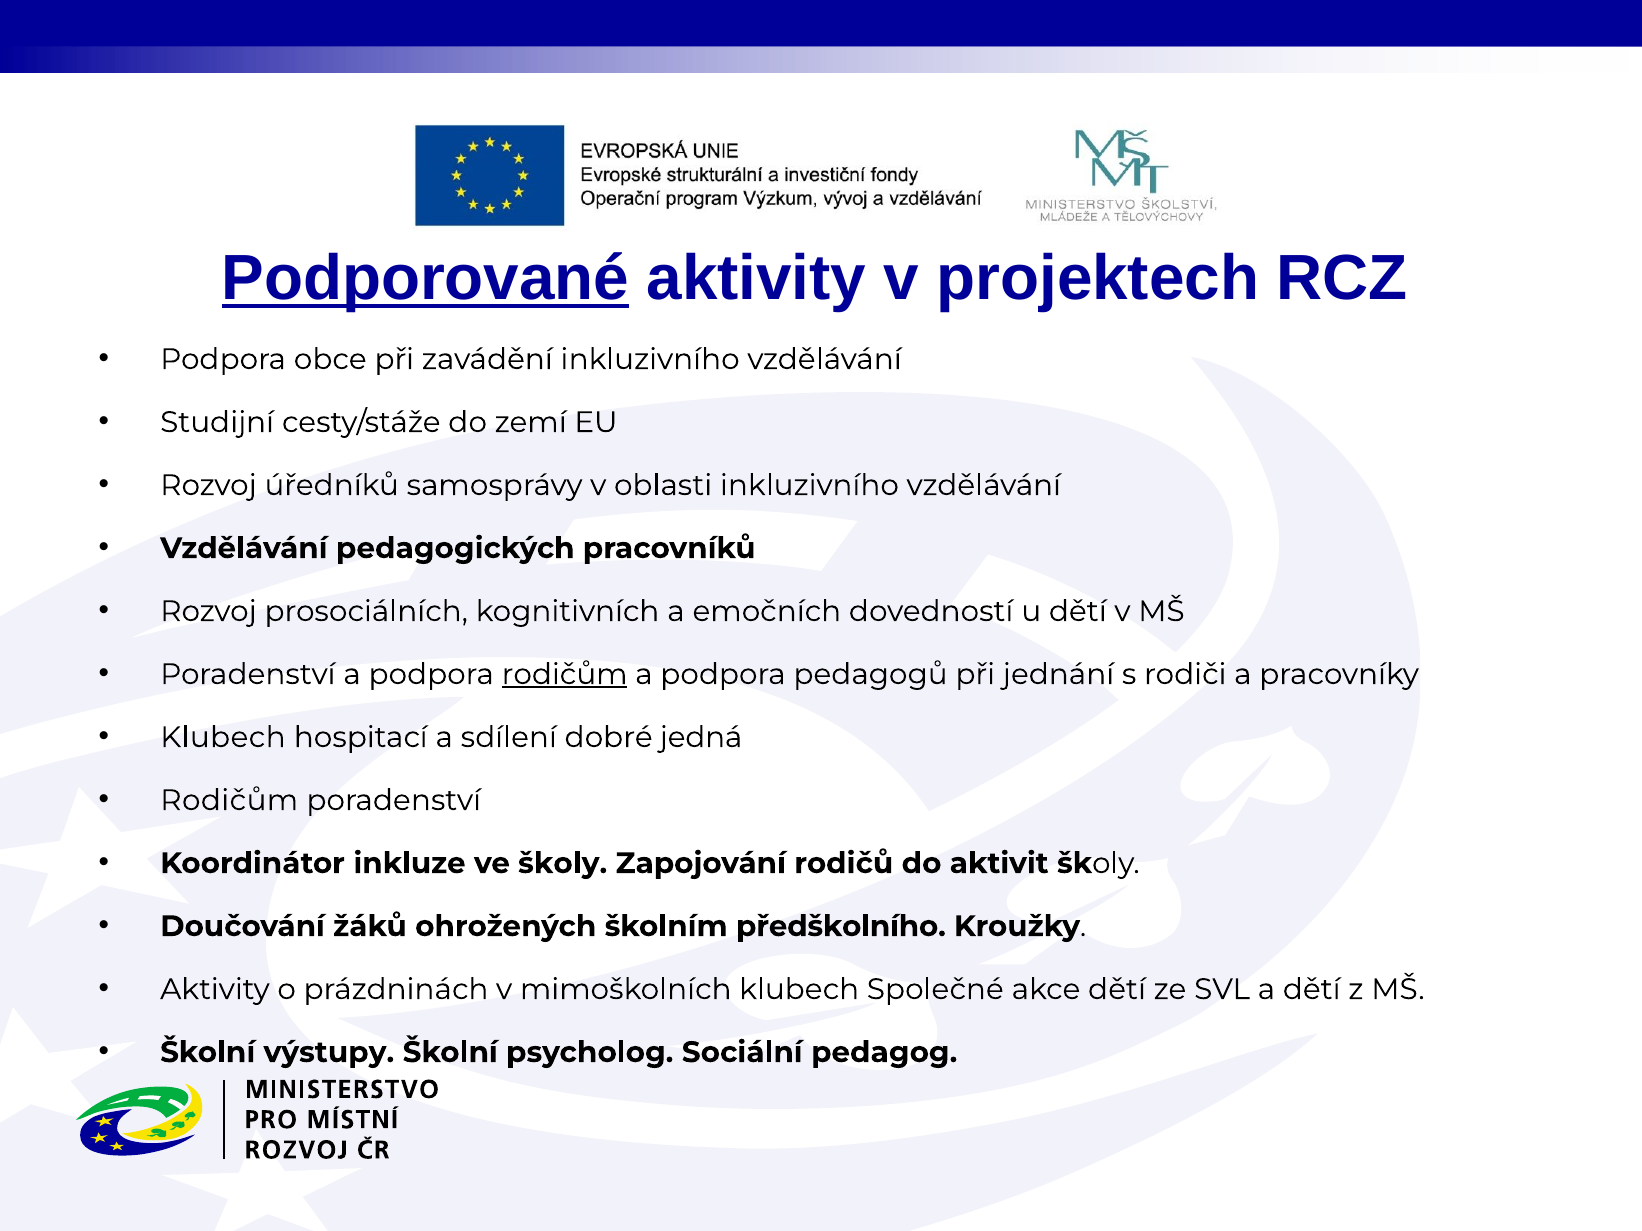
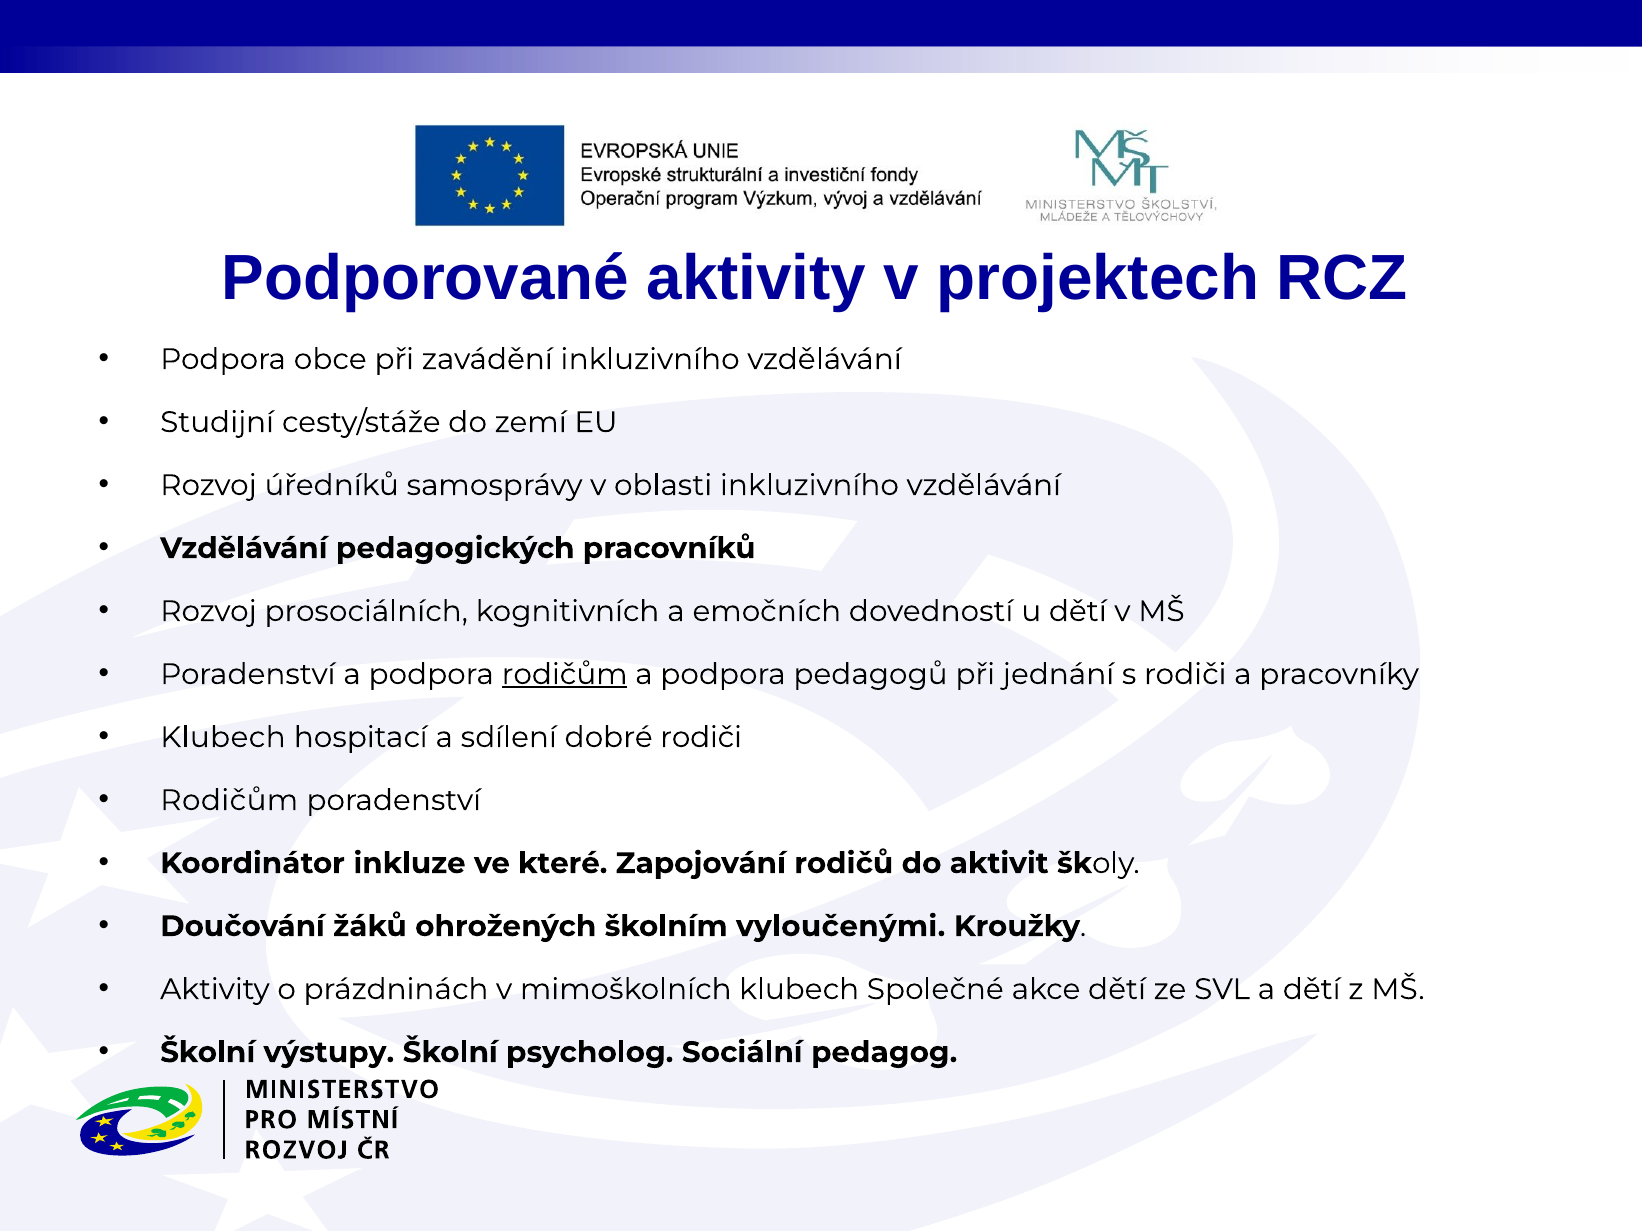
Podporované underline: present -> none
dobré jedná: jedná -> rodiči
ve školy: školy -> které
předškolního: předškolního -> vyloučenými
